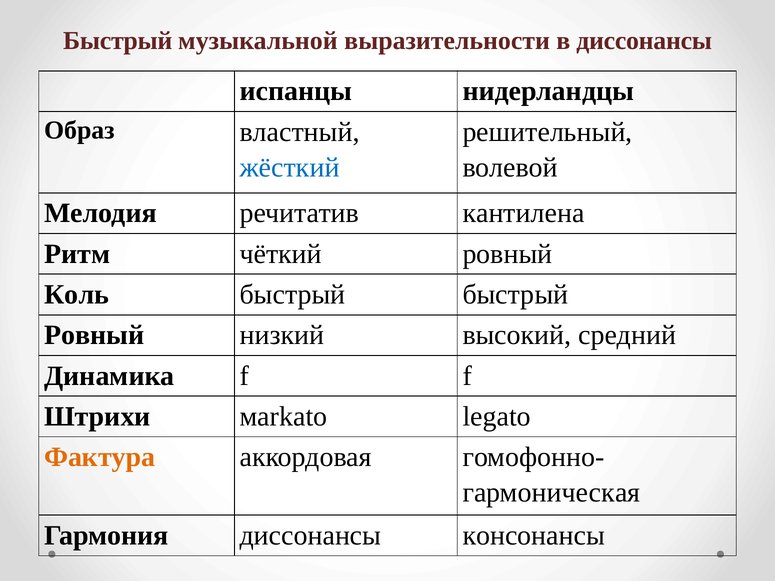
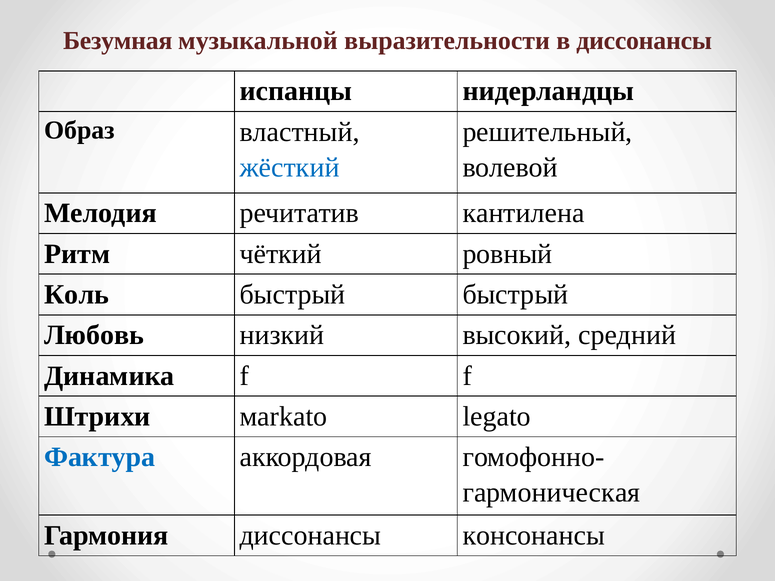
Быстрый at (118, 41): Быстрый -> Безумная
Ровный at (94, 335): Ровный -> Любовь
Фактура colour: orange -> blue
